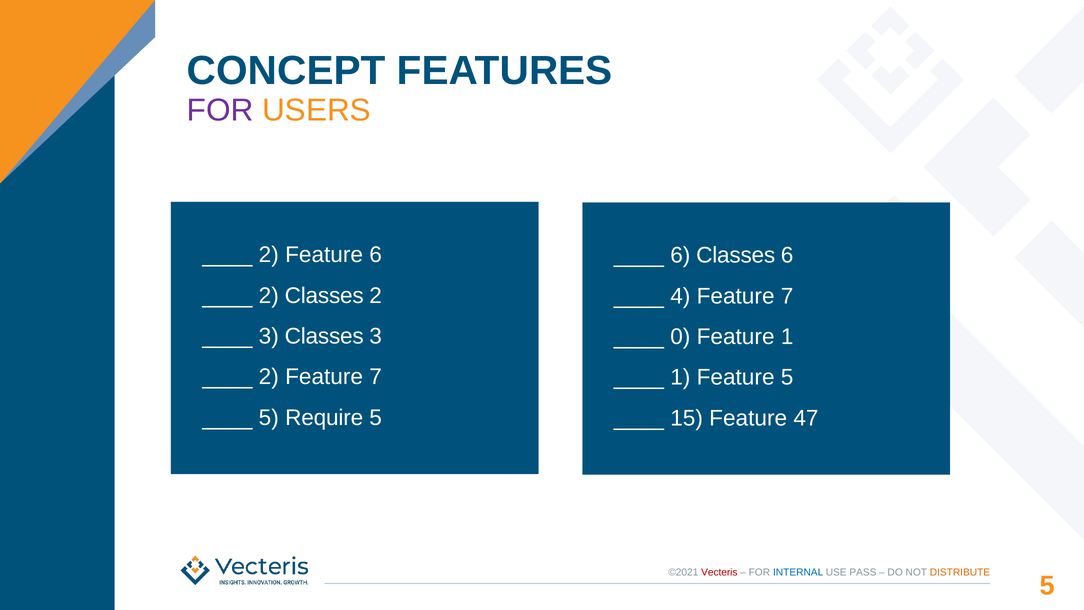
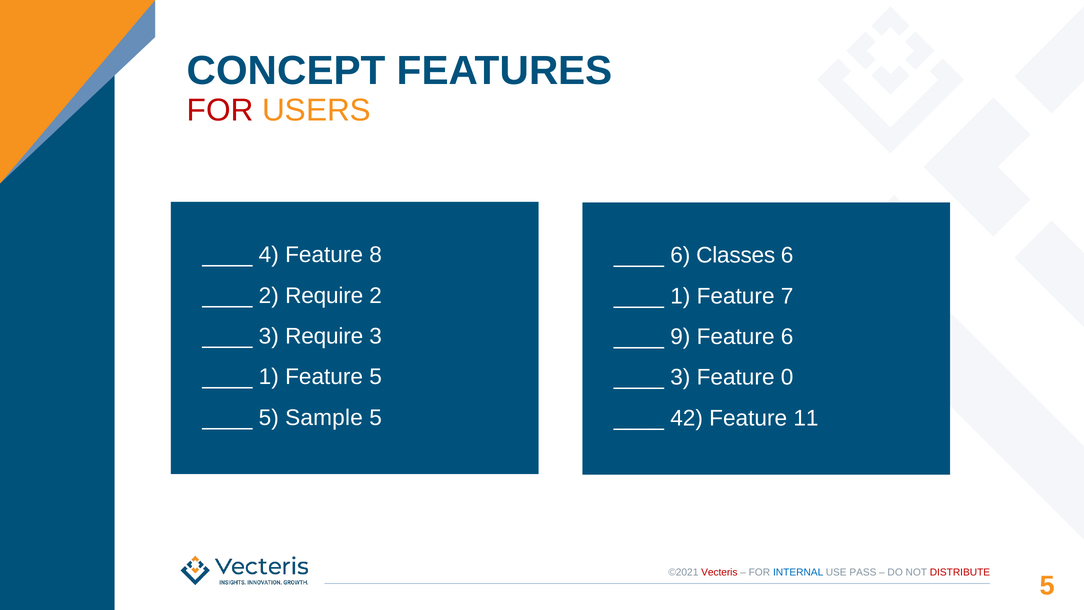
FOR at (220, 110) colour: purple -> red
2 at (269, 255): 2 -> 4
Feature 6: 6 -> 8
2 Classes: Classes -> Require
4 at (680, 296): 4 -> 1
3 Classes: Classes -> Require
0: 0 -> 9
Feature 1: 1 -> 6
2 at (269, 377): 2 -> 1
7 at (376, 377): 7 -> 5
1 at (680, 377): 1 -> 3
Feature 5: 5 -> 0
Require: Require -> Sample
15: 15 -> 42
47: 47 -> 11
DISTRIBUTE colour: orange -> red
